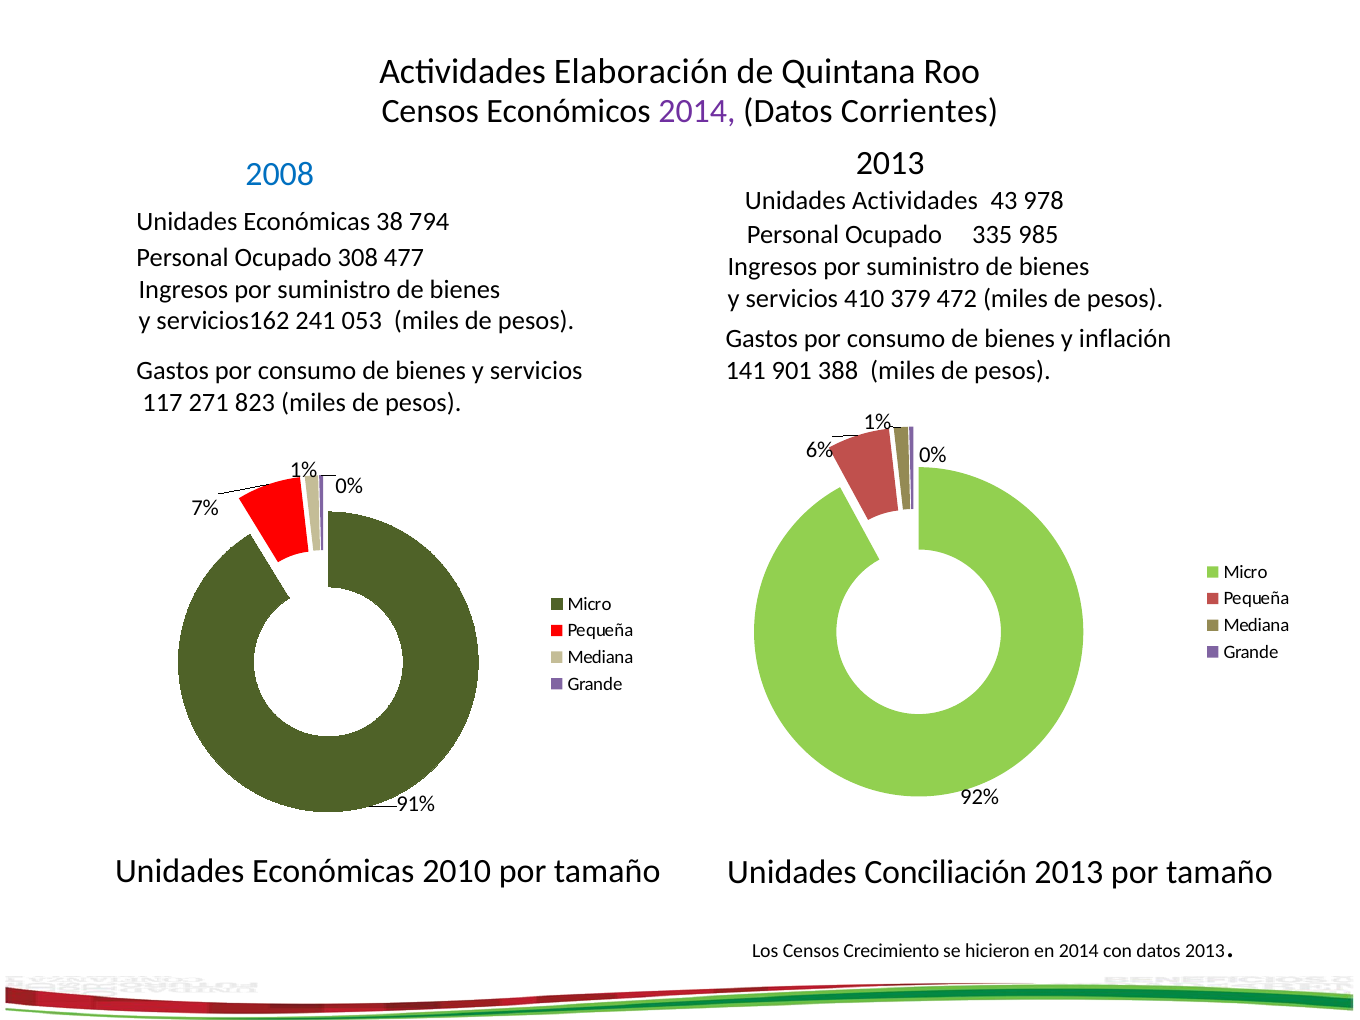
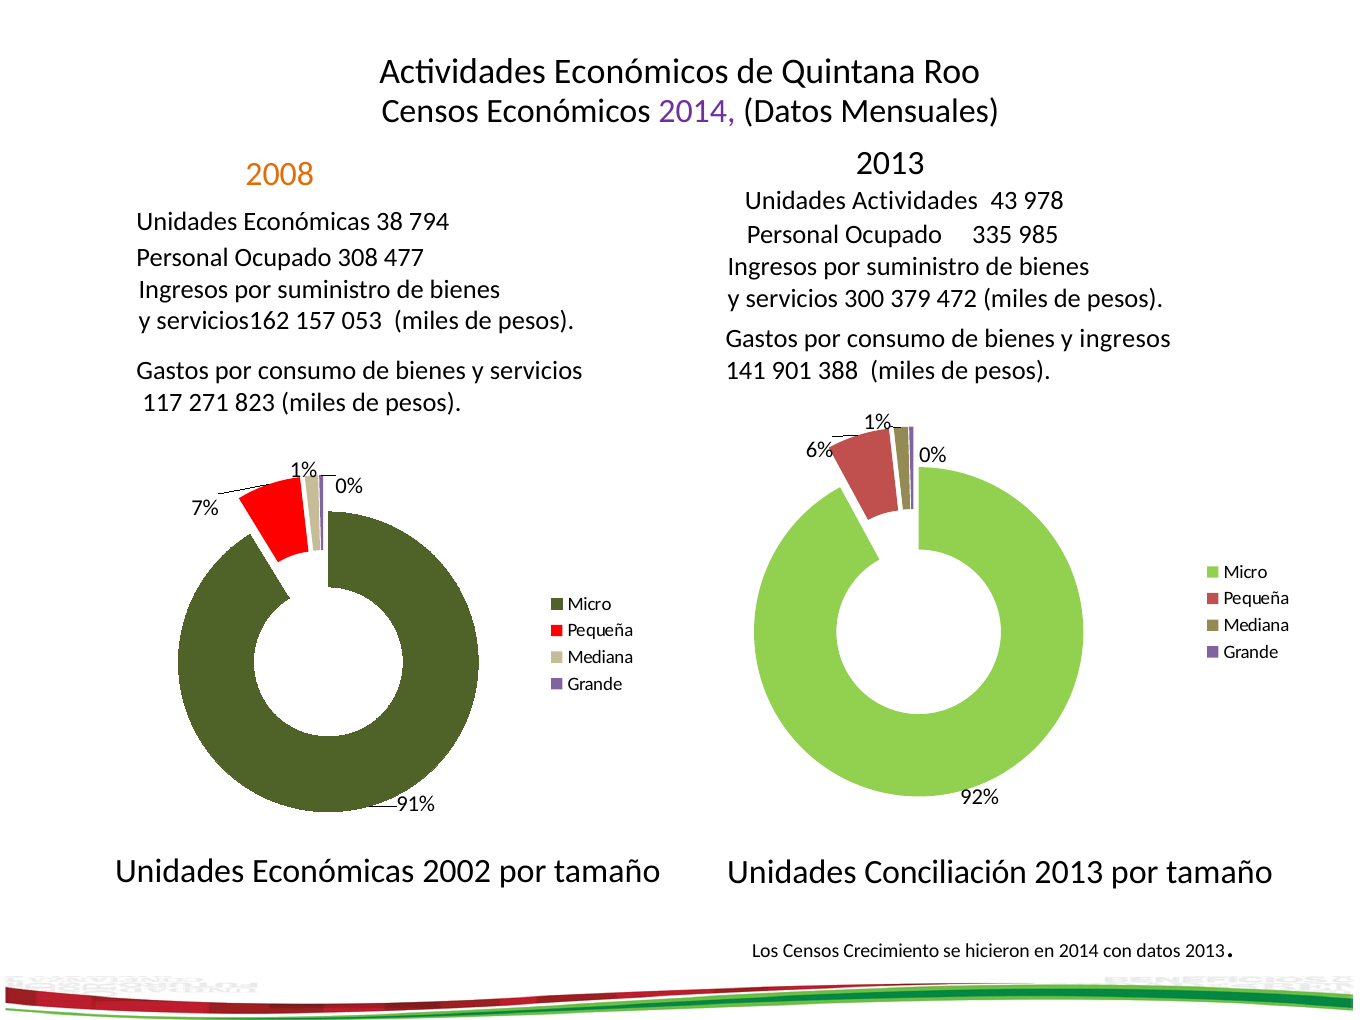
Actividades Elaboración: Elaboración -> Económicos
Corrientes: Corrientes -> Mensuales
2008 colour: blue -> orange
410: 410 -> 300
241: 241 -> 157
y inflación: inflación -> ingresos
2010: 2010 -> 2002
